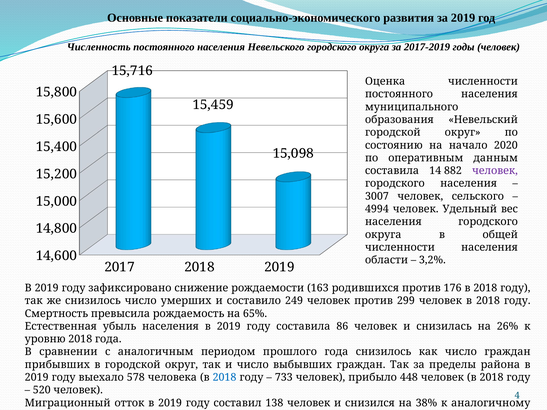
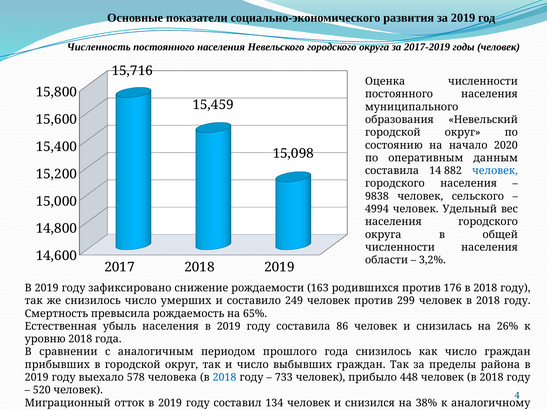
человек at (495, 171) colour: purple -> blue
3007: 3007 -> 9838
138: 138 -> 134
